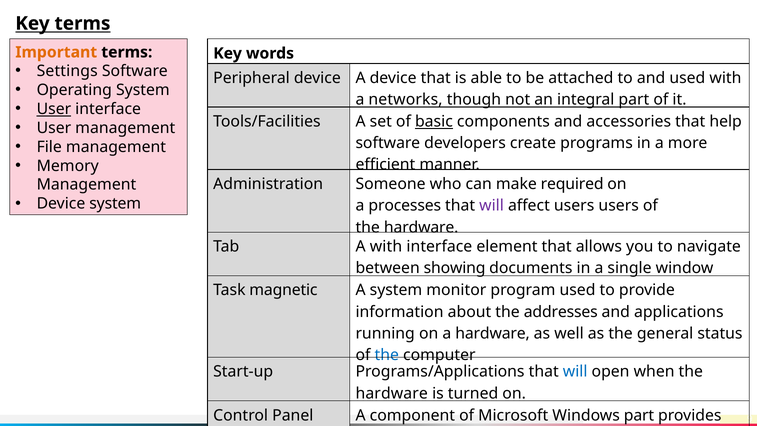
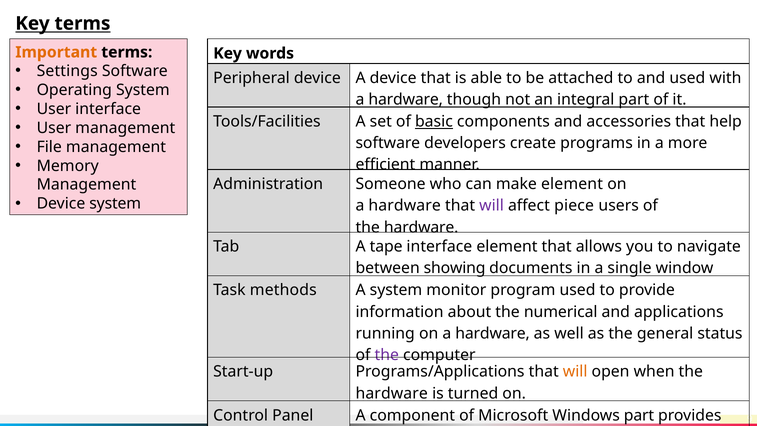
networks at (406, 100): networks -> hardware
User at (54, 109) underline: present -> none
make required: required -> element
processes at (405, 206): processes -> hardware
affect users: users -> piece
A with: with -> tape
magnetic: magnetic -> methods
addresses: addresses -> numerical
the at (387, 355) colour: blue -> purple
will at (575, 372) colour: blue -> orange
